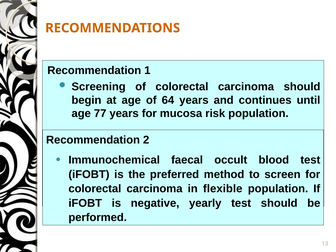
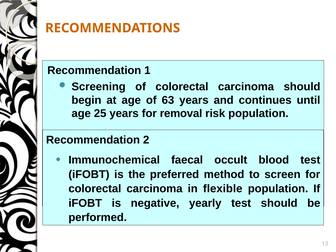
64: 64 -> 63
77: 77 -> 25
mucosa: mucosa -> removal
